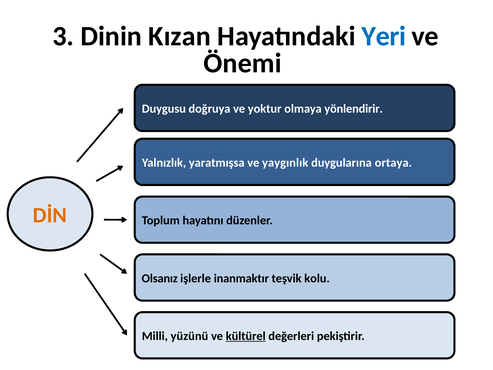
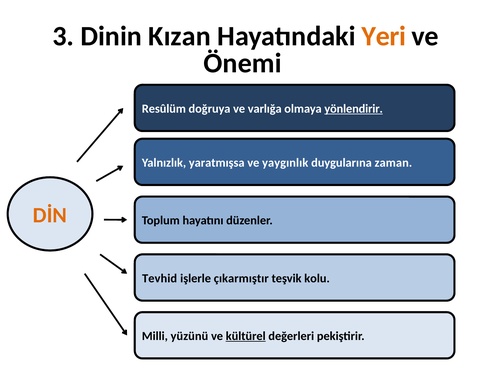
Yeri colour: blue -> orange
Duygusu: Duygusu -> Resûlüm
yoktur: yoktur -> varlığa
yönlendirir underline: none -> present
ortaya: ortaya -> zaman
Olsanız: Olsanız -> Tevhid
inanmaktır: inanmaktır -> çıkarmıştır
